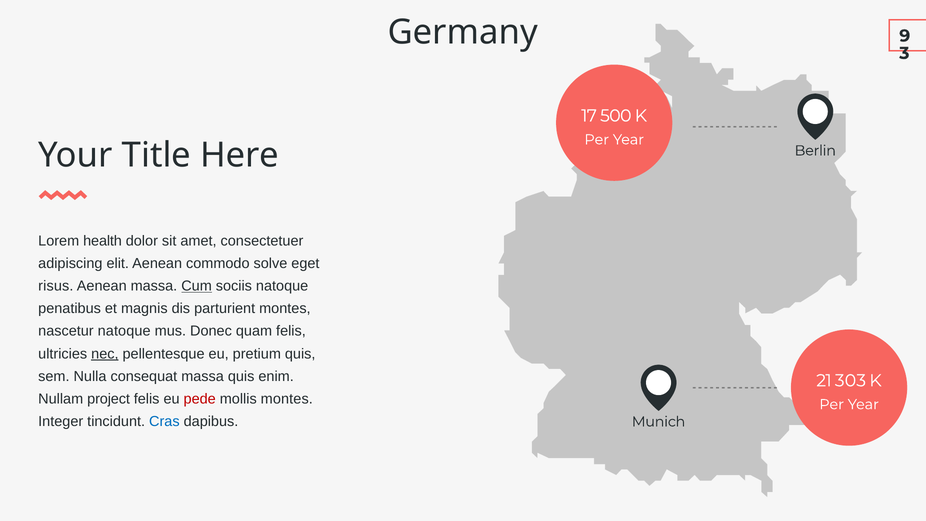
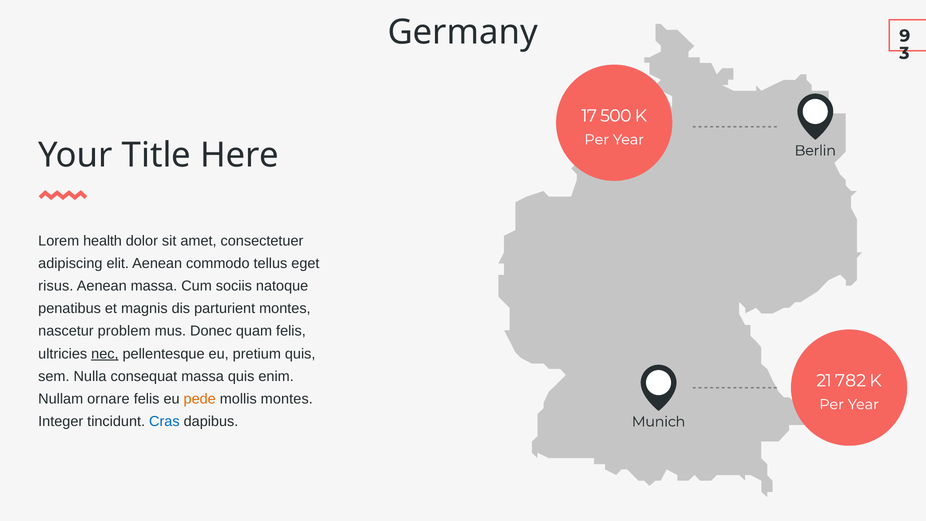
solve: solve -> tellus
Cum underline: present -> none
nascetur natoque: natoque -> problem
303: 303 -> 782
project: project -> ornare
pede colour: red -> orange
